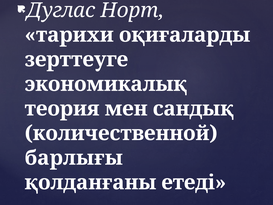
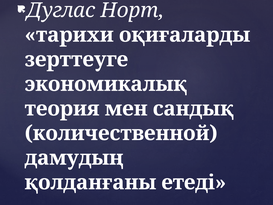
барлығы: барлығы -> дамудың
